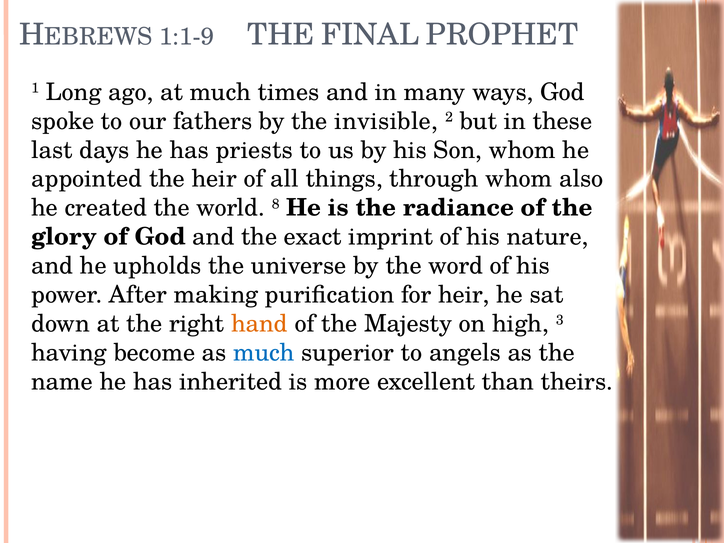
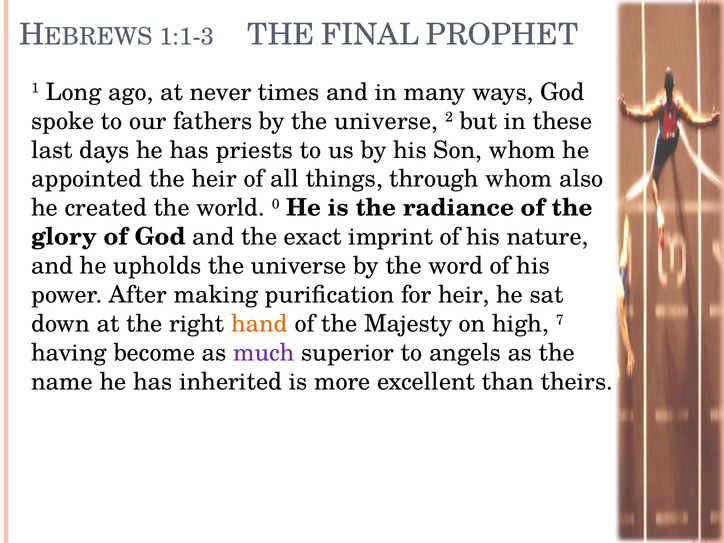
1:1-9: 1:1-9 -> 1:1-3
at much: much -> never
by the invisible: invisible -> universe
8: 8 -> 0
3: 3 -> 7
much at (264, 353) colour: blue -> purple
